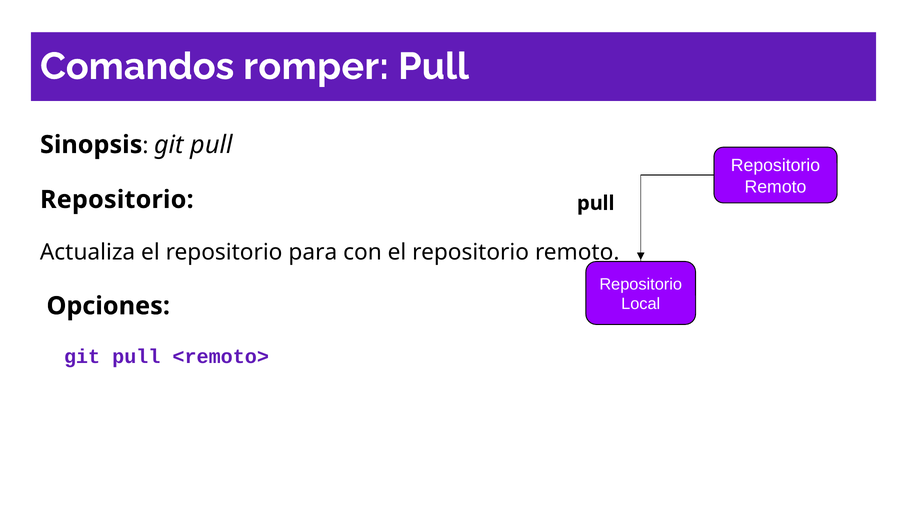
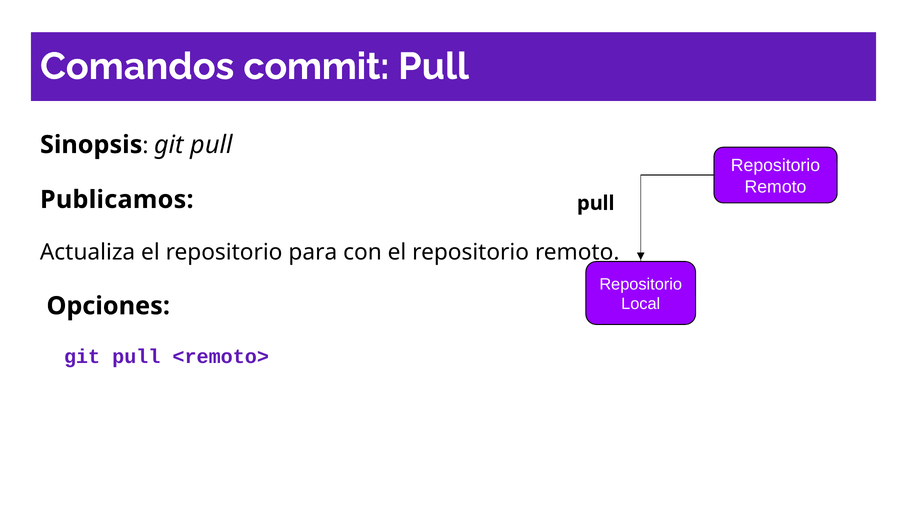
romper: romper -> commit
Repositorio at (117, 200): Repositorio -> Publicamos
